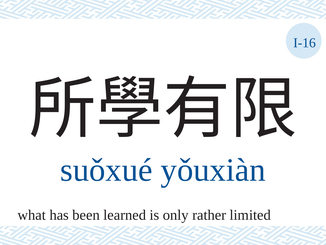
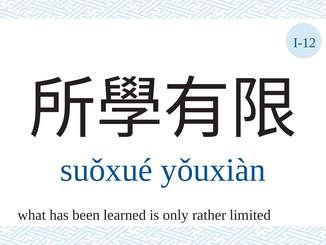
I-16: I-16 -> I-12
